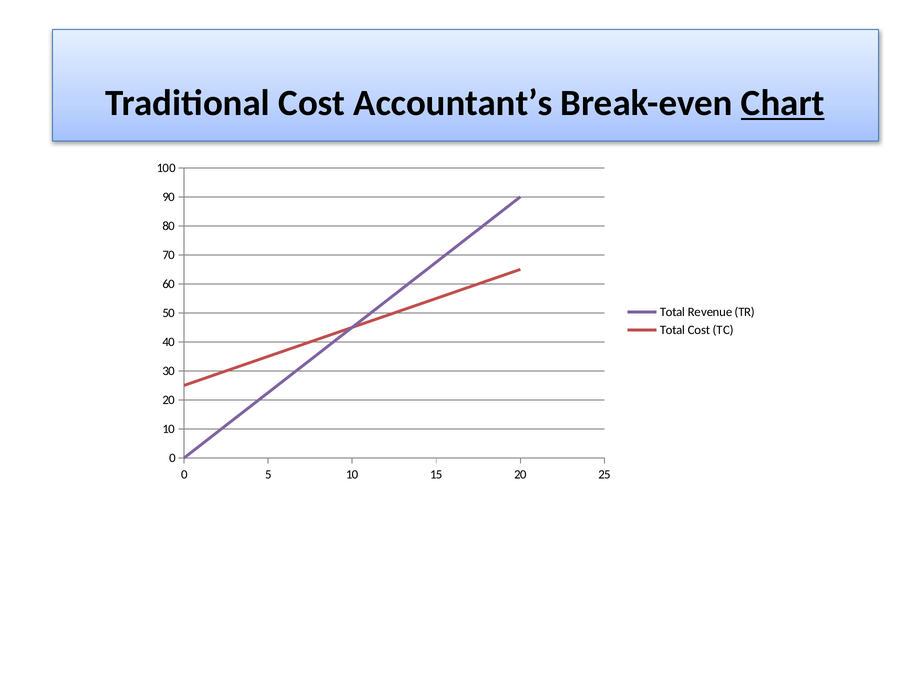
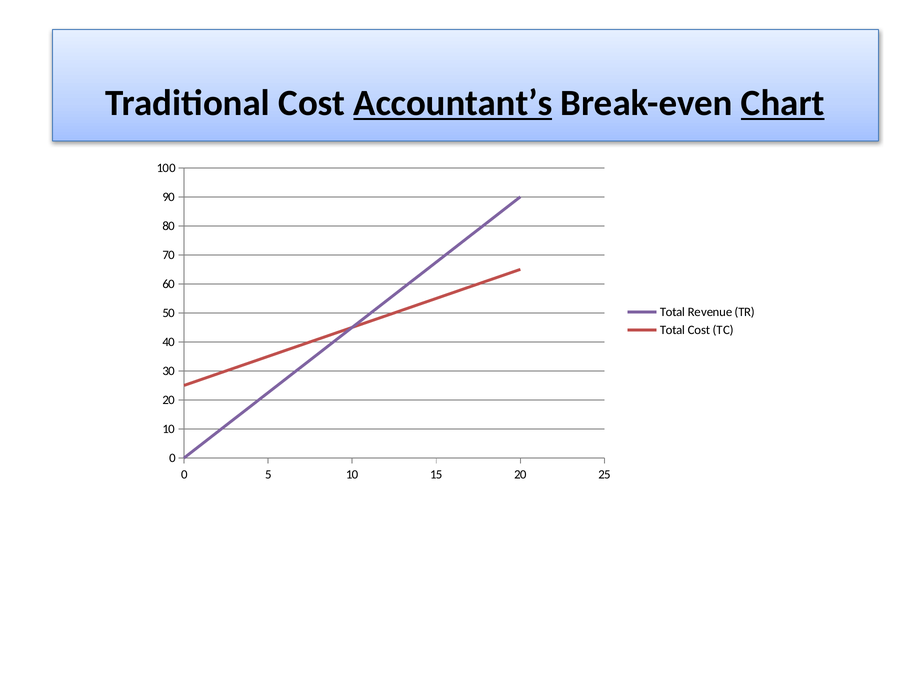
Accountant’s at (453, 103) underline: none -> present
